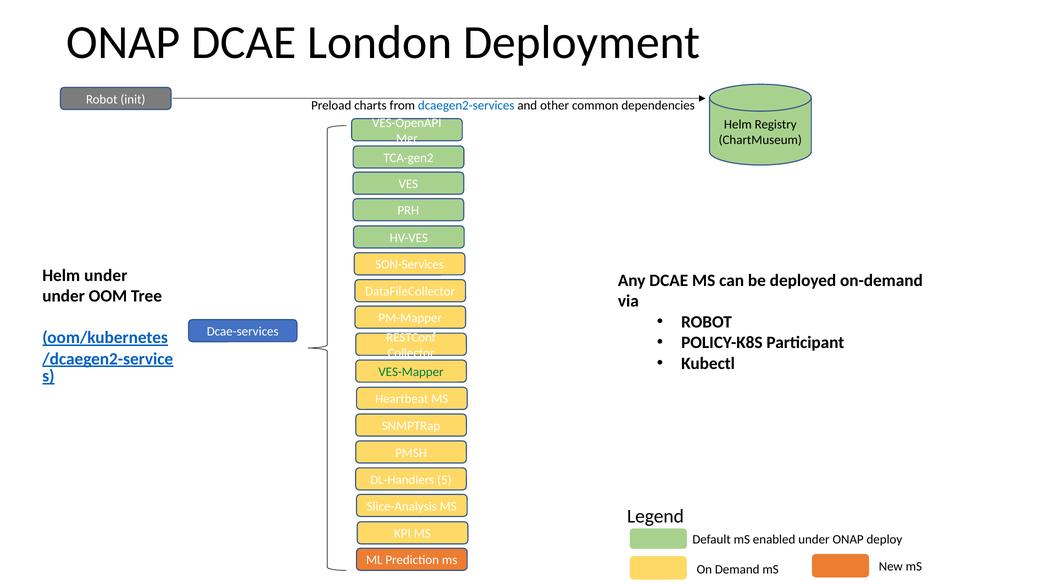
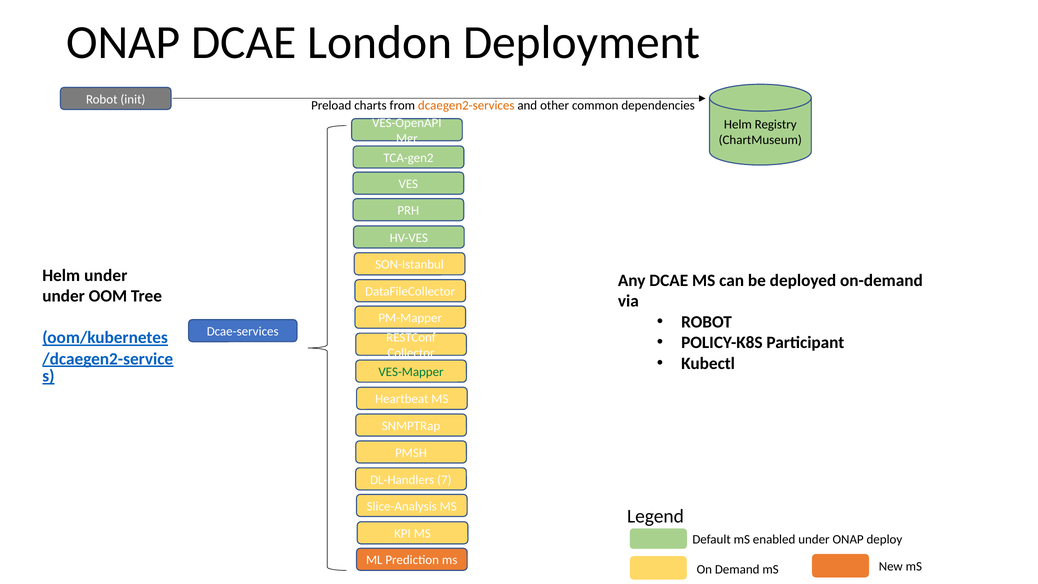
dcaegen2-services colour: blue -> orange
SON-Services: SON-Services -> SON-Istanbul
5: 5 -> 7
